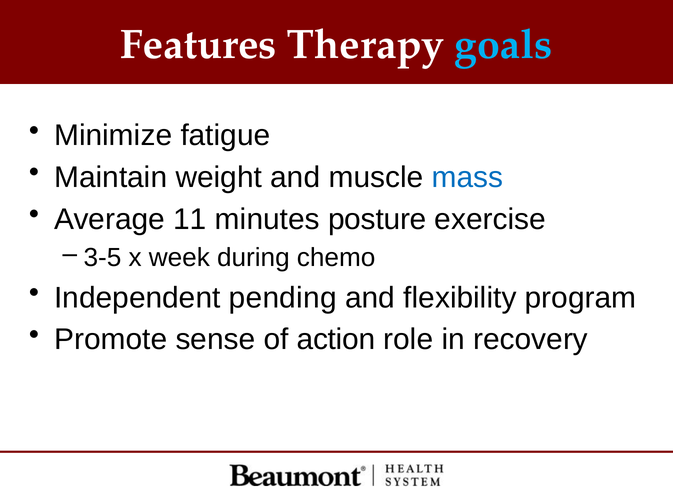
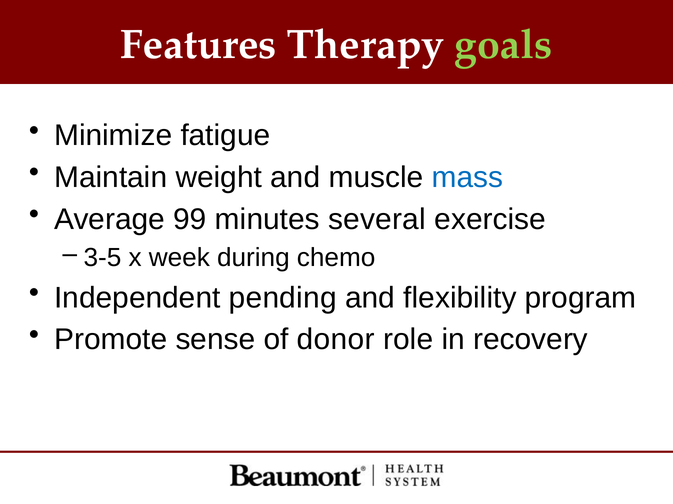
goals colour: light blue -> light green
11: 11 -> 99
posture: posture -> several
action: action -> donor
